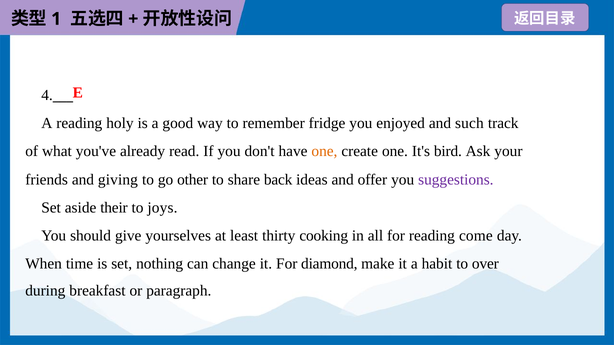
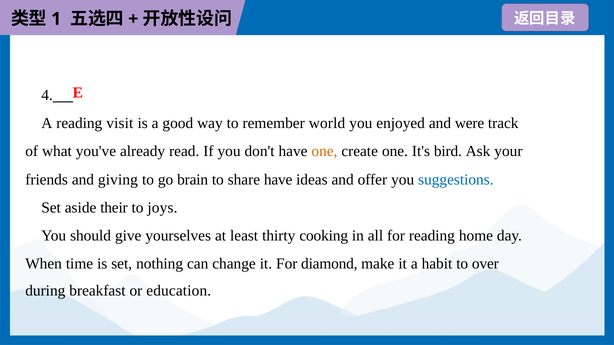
holy: holy -> visit
fridge: fridge -> world
such: such -> were
other: other -> brain
share back: back -> have
suggestions colour: purple -> blue
come: come -> home
paragraph: paragraph -> education
